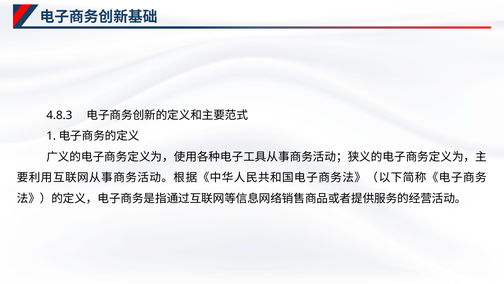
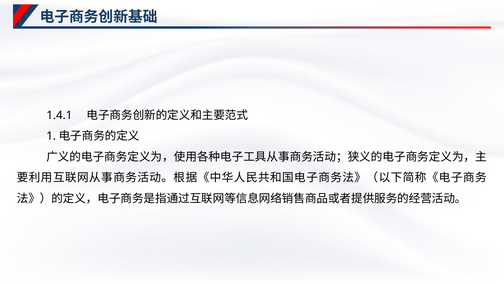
4.8.3: 4.8.3 -> 1.4.1
